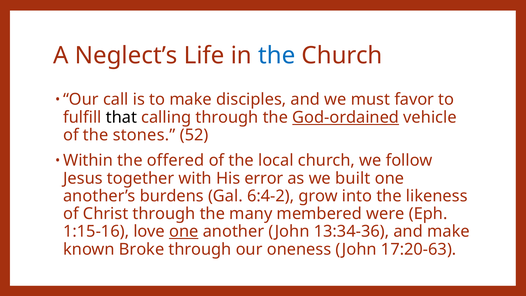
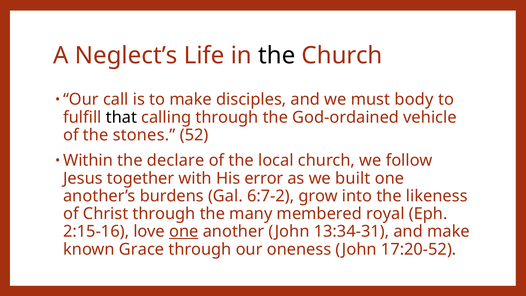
the at (277, 55) colour: blue -> black
favor: favor -> body
God-ordained underline: present -> none
offered: offered -> declare
6:4-2: 6:4-2 -> 6:7-2
were: were -> royal
1:15-16: 1:15-16 -> 2:15-16
13:34-36: 13:34-36 -> 13:34-31
Broke: Broke -> Grace
17:20-63: 17:20-63 -> 17:20-52
